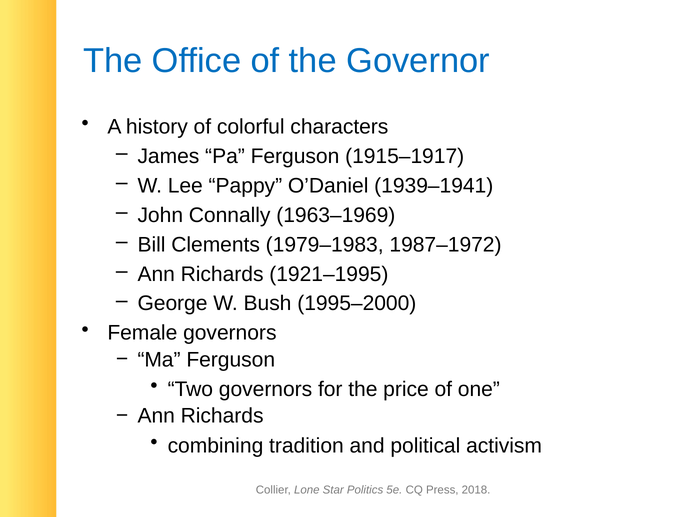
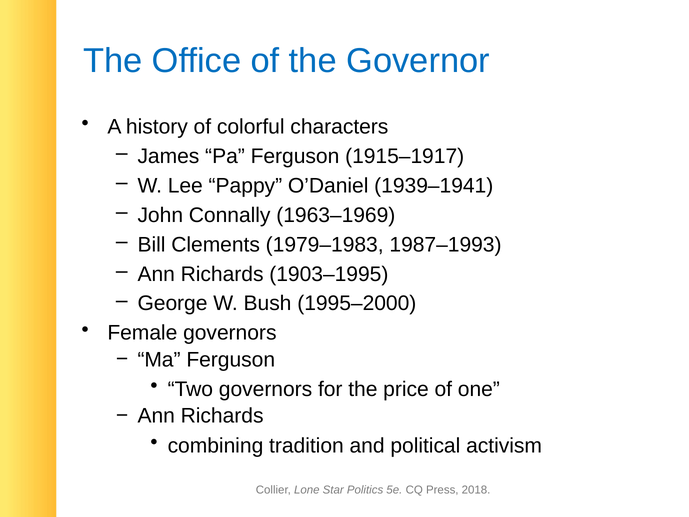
1987–1972: 1987–1972 -> 1987–1993
1921–1995: 1921–1995 -> 1903–1995
